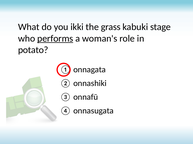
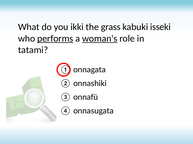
stage: stage -> isseki
woman's underline: none -> present
potato: potato -> tatami
